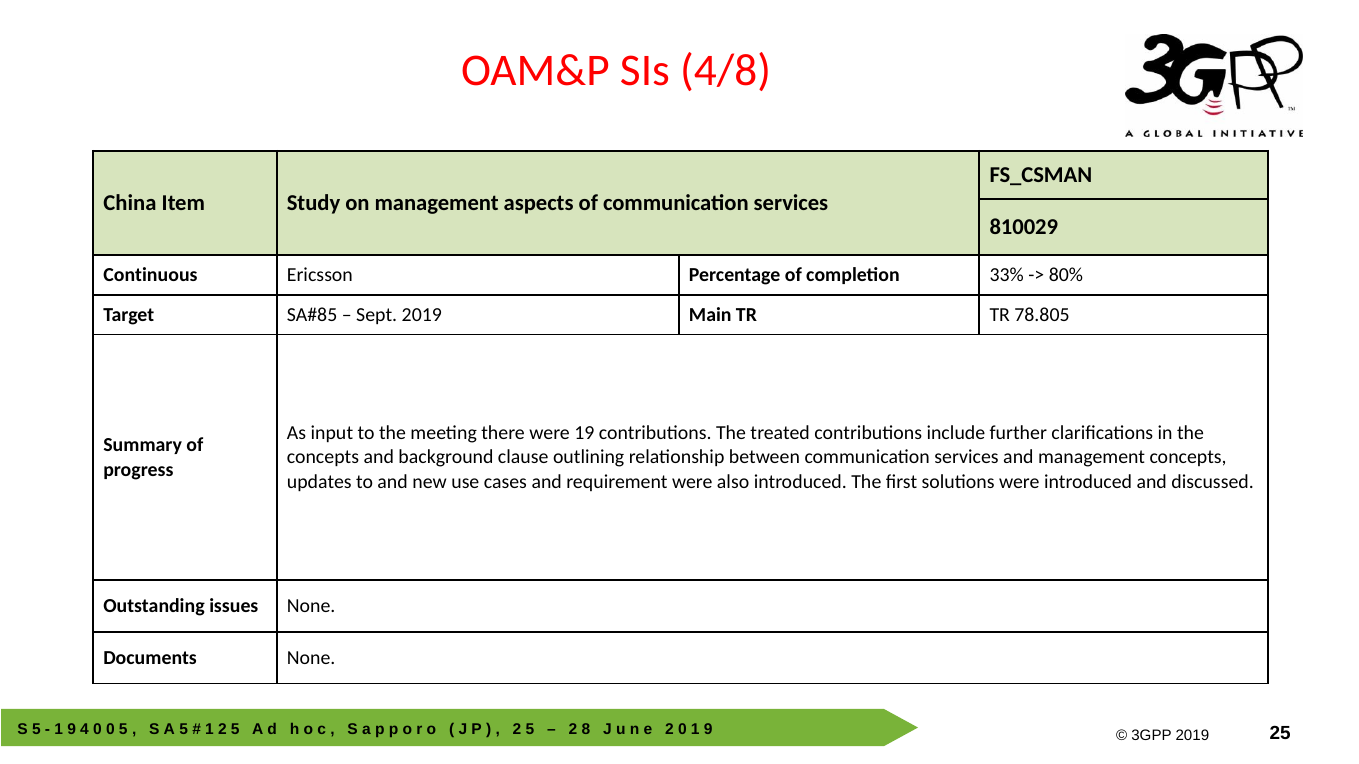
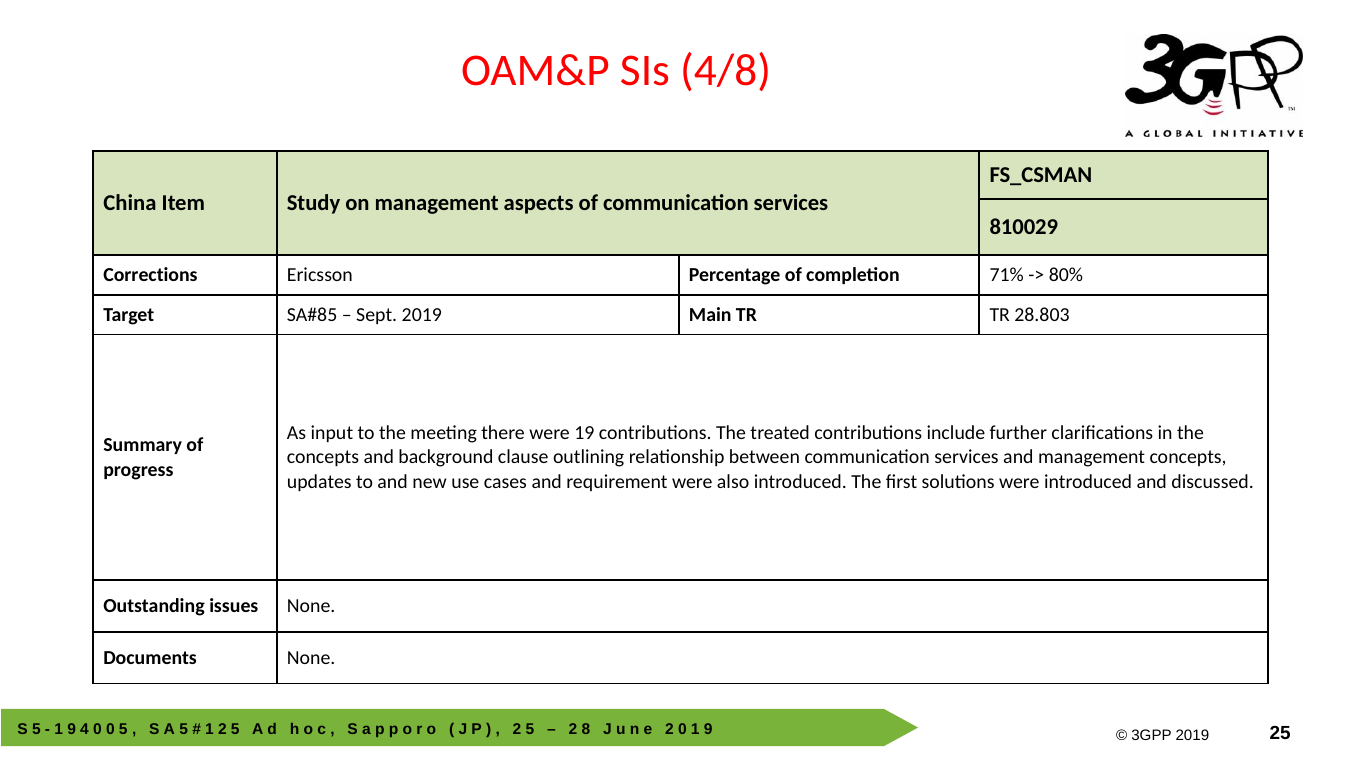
Continuous: Continuous -> Corrections
33%: 33% -> 71%
78.805: 78.805 -> 28.803
